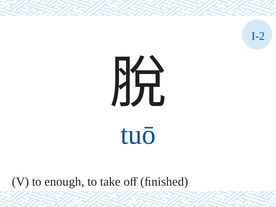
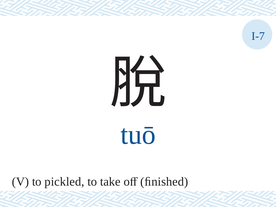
I-2: I-2 -> I-7
enough: enough -> pickled
